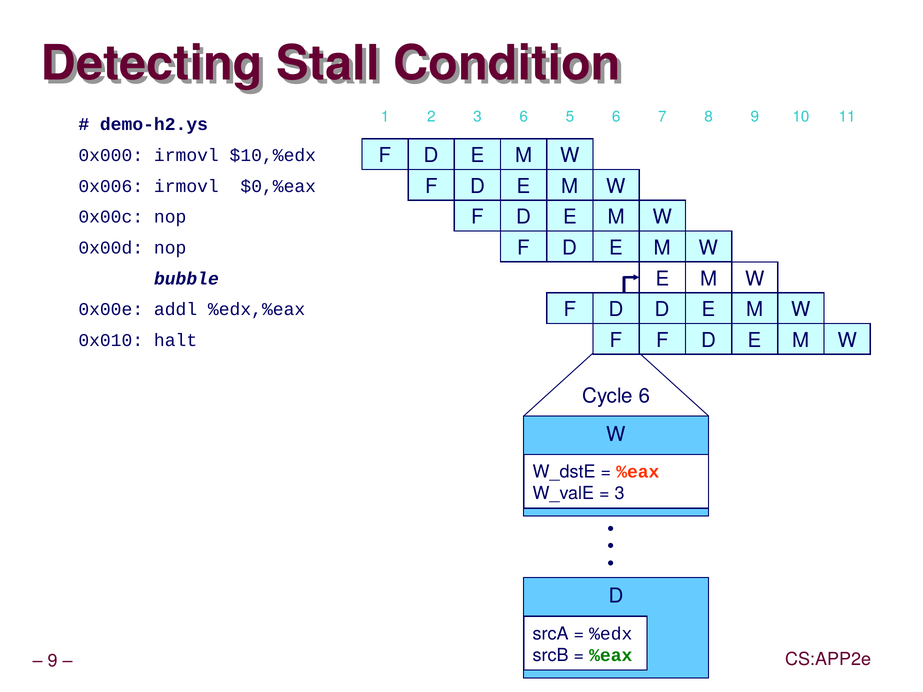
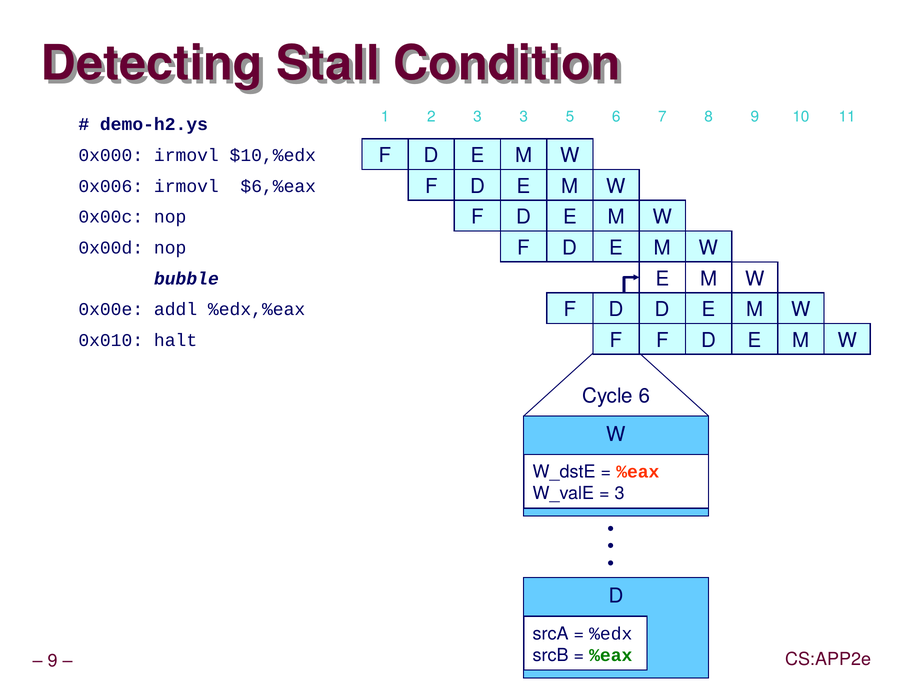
3 6: 6 -> 3
$0,%eax: $0,%eax -> $6,%eax
